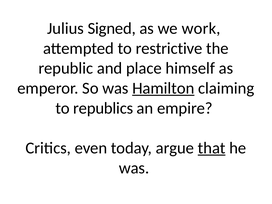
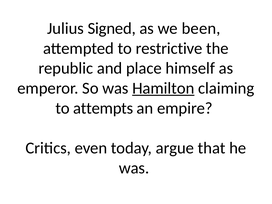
work: work -> been
republics: republics -> attempts
that underline: present -> none
